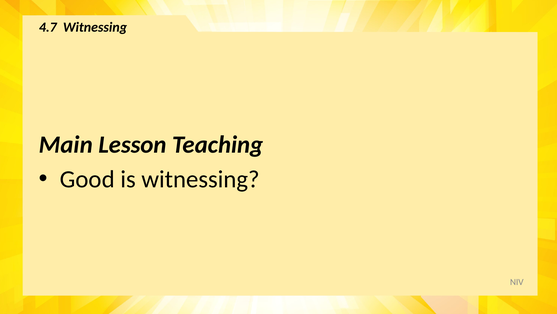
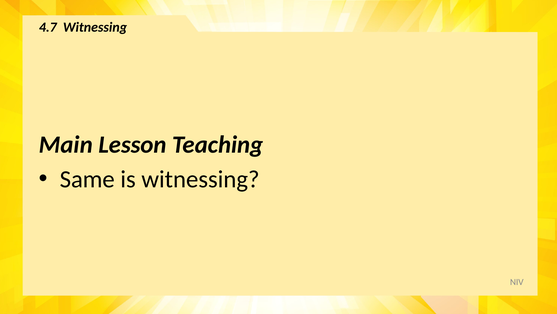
Good: Good -> Same
